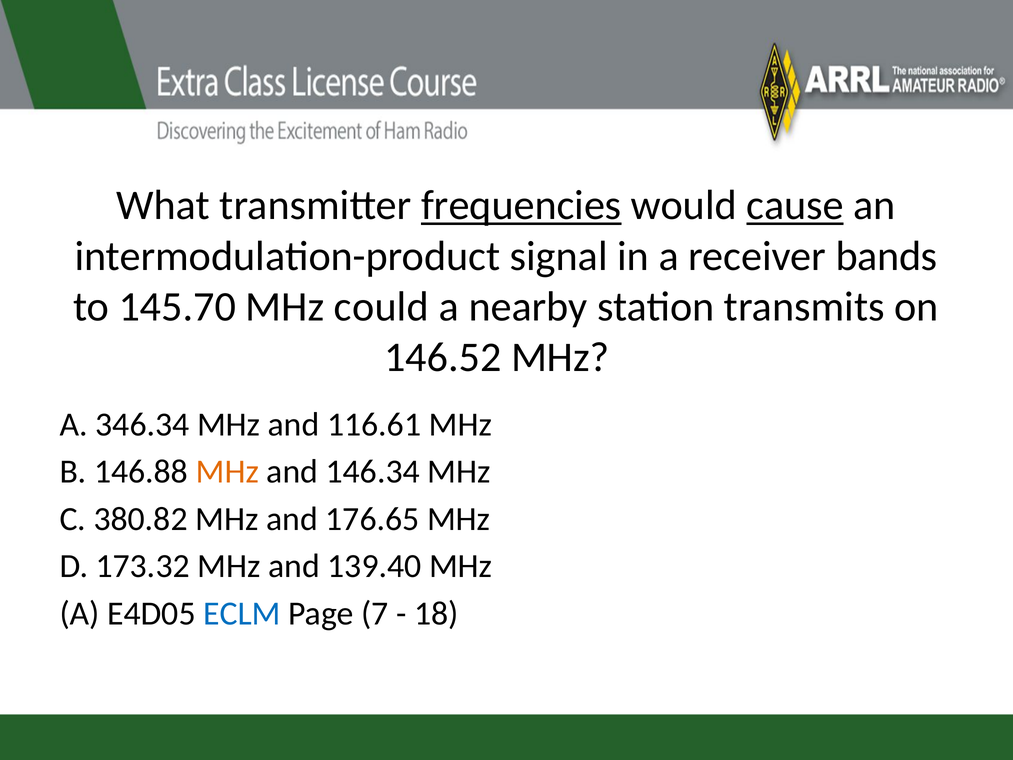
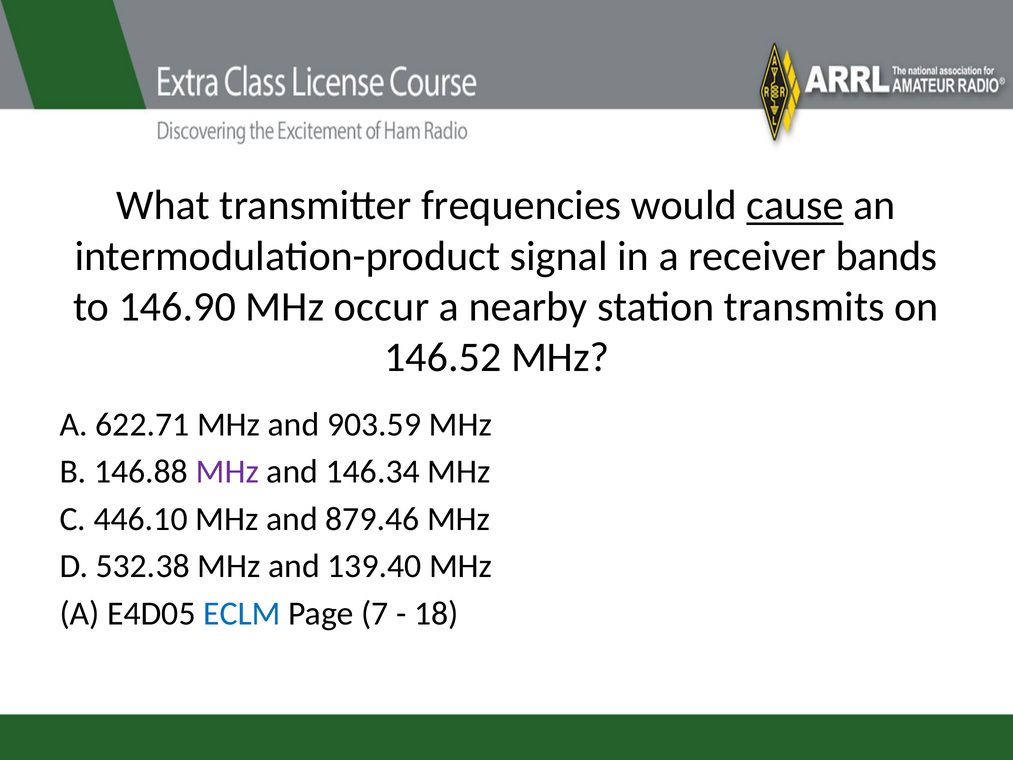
frequencies underline: present -> none
145.70: 145.70 -> 146.90
could: could -> occur
346.34: 346.34 -> 622.71
116.61: 116.61 -> 903.59
MHz at (227, 472) colour: orange -> purple
380.82: 380.82 -> 446.10
176.65: 176.65 -> 879.46
173.32: 173.32 -> 532.38
